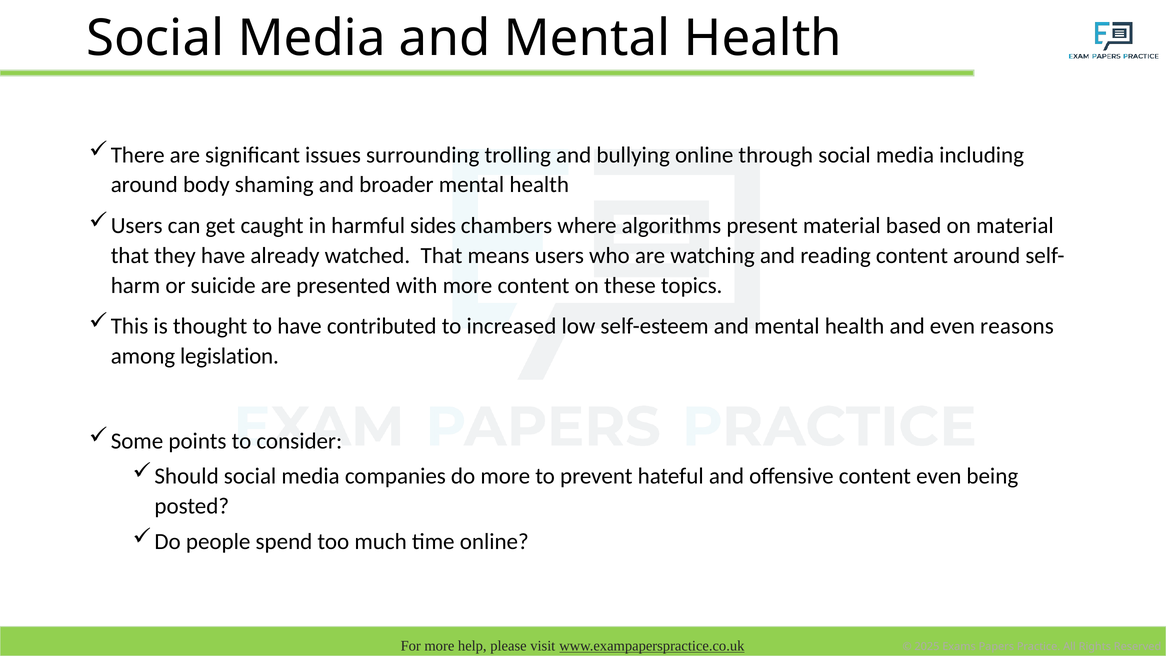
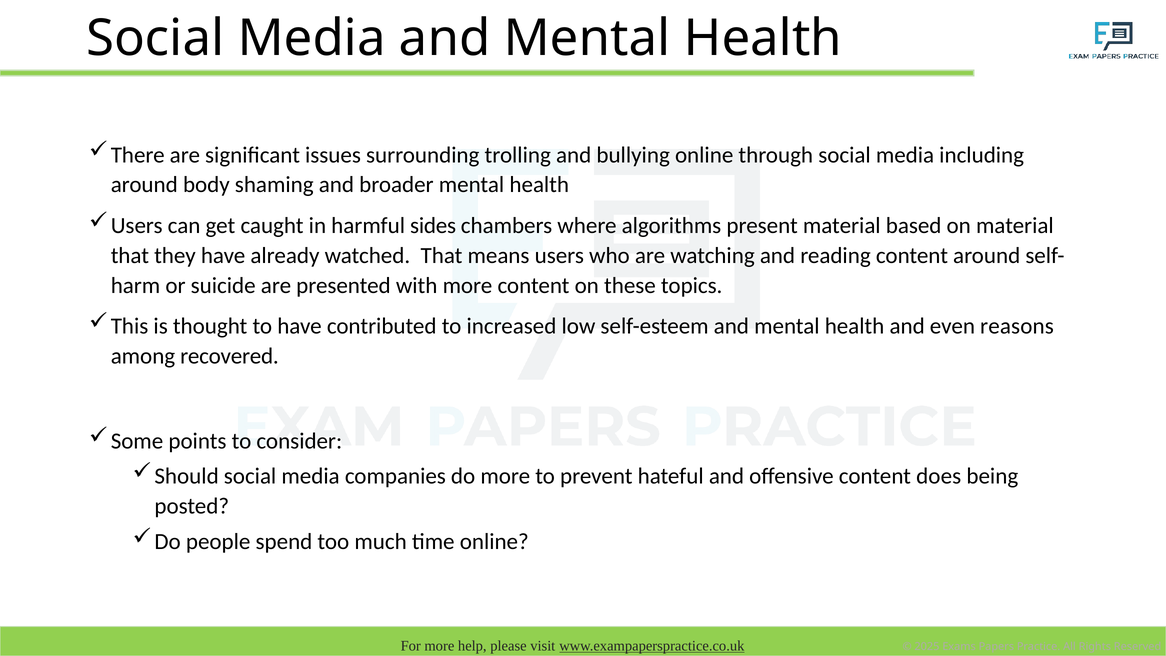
legislation: legislation -> recovered
content even: even -> does
